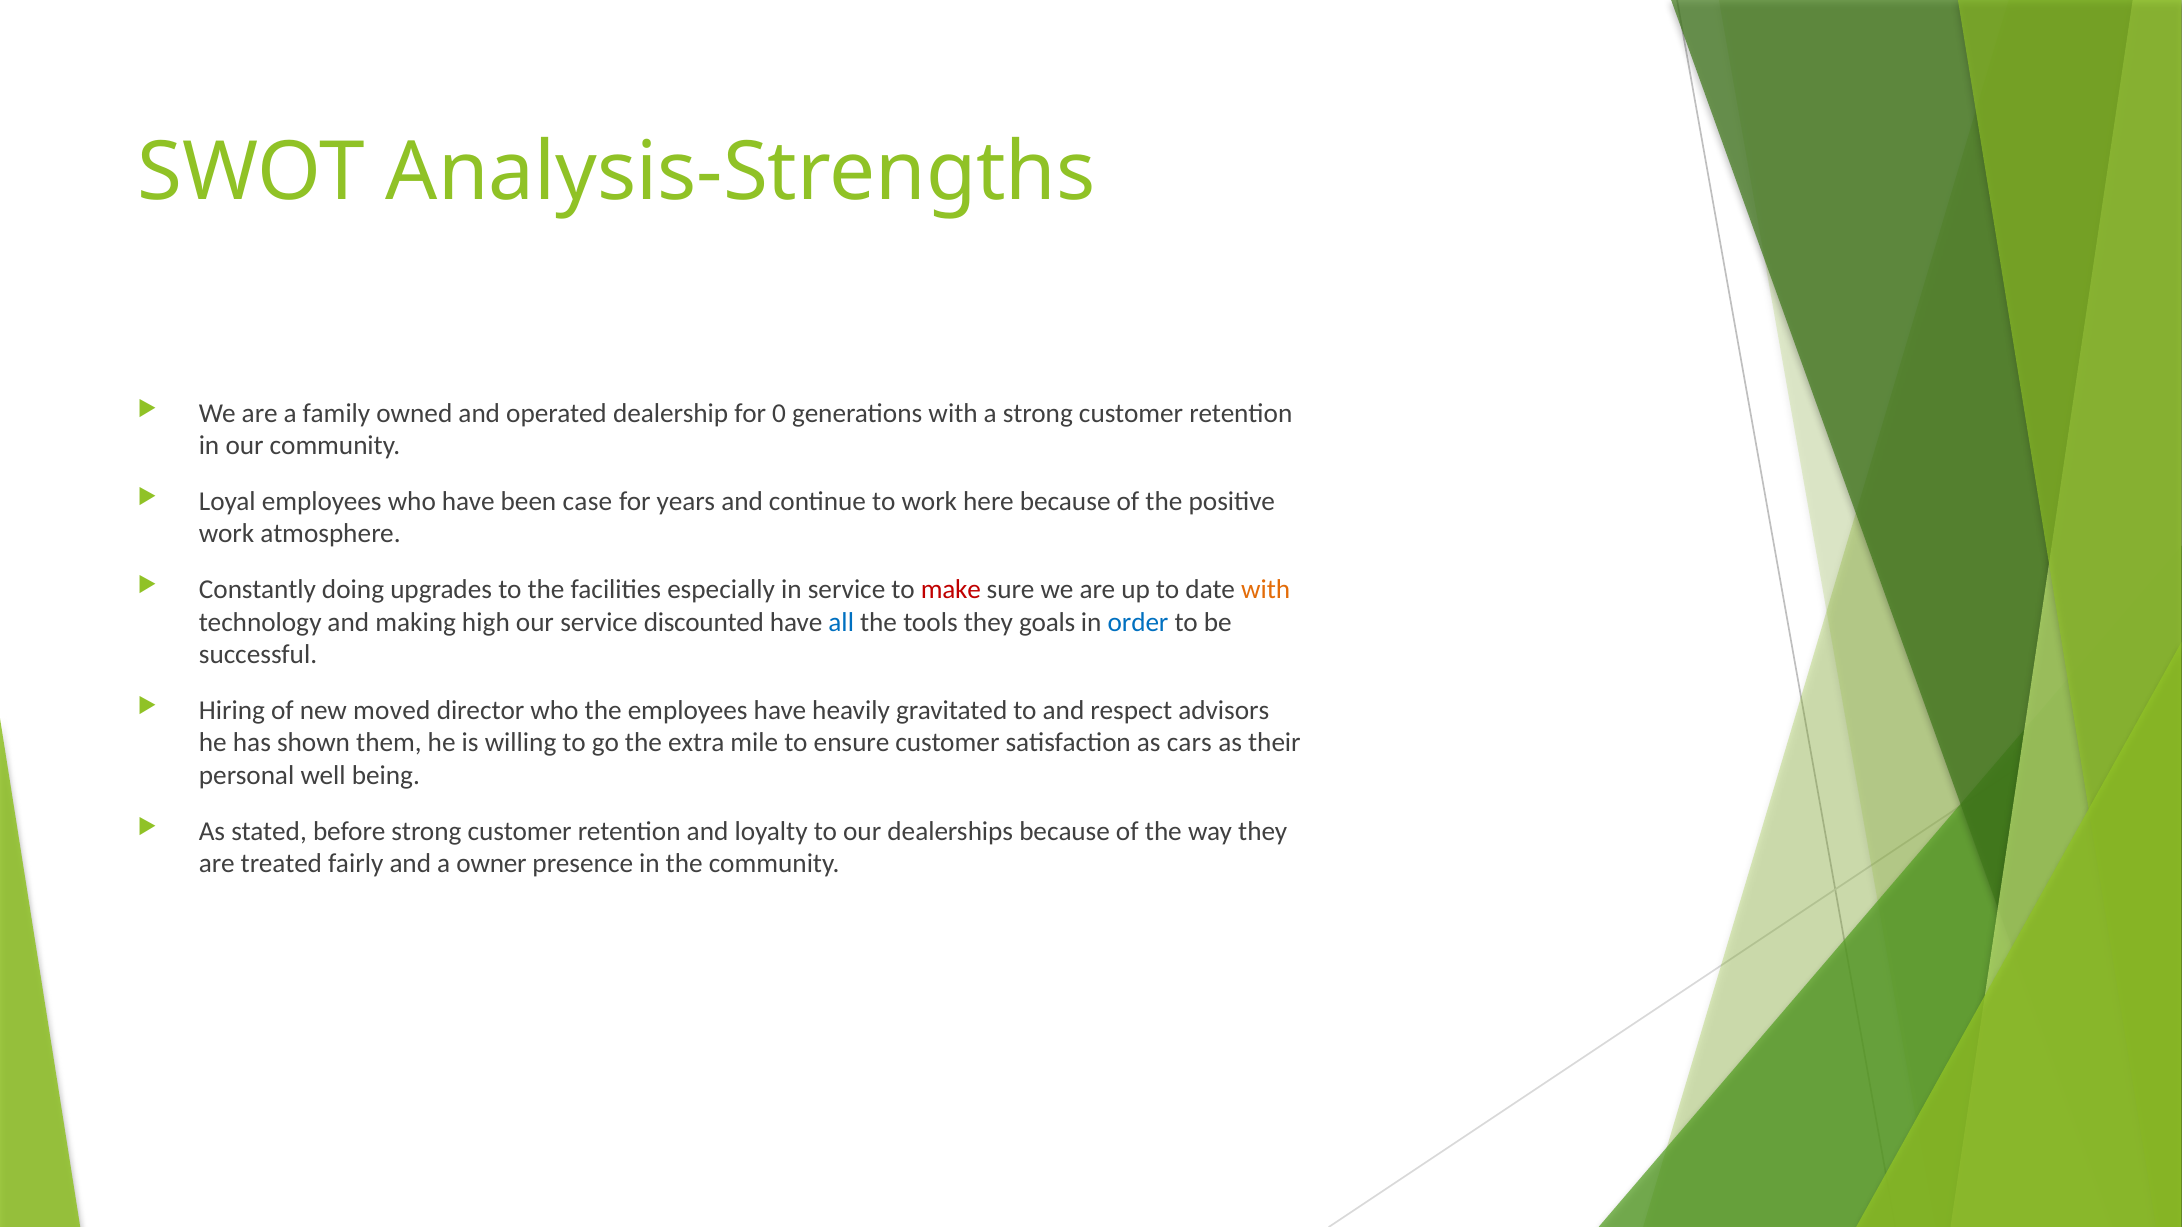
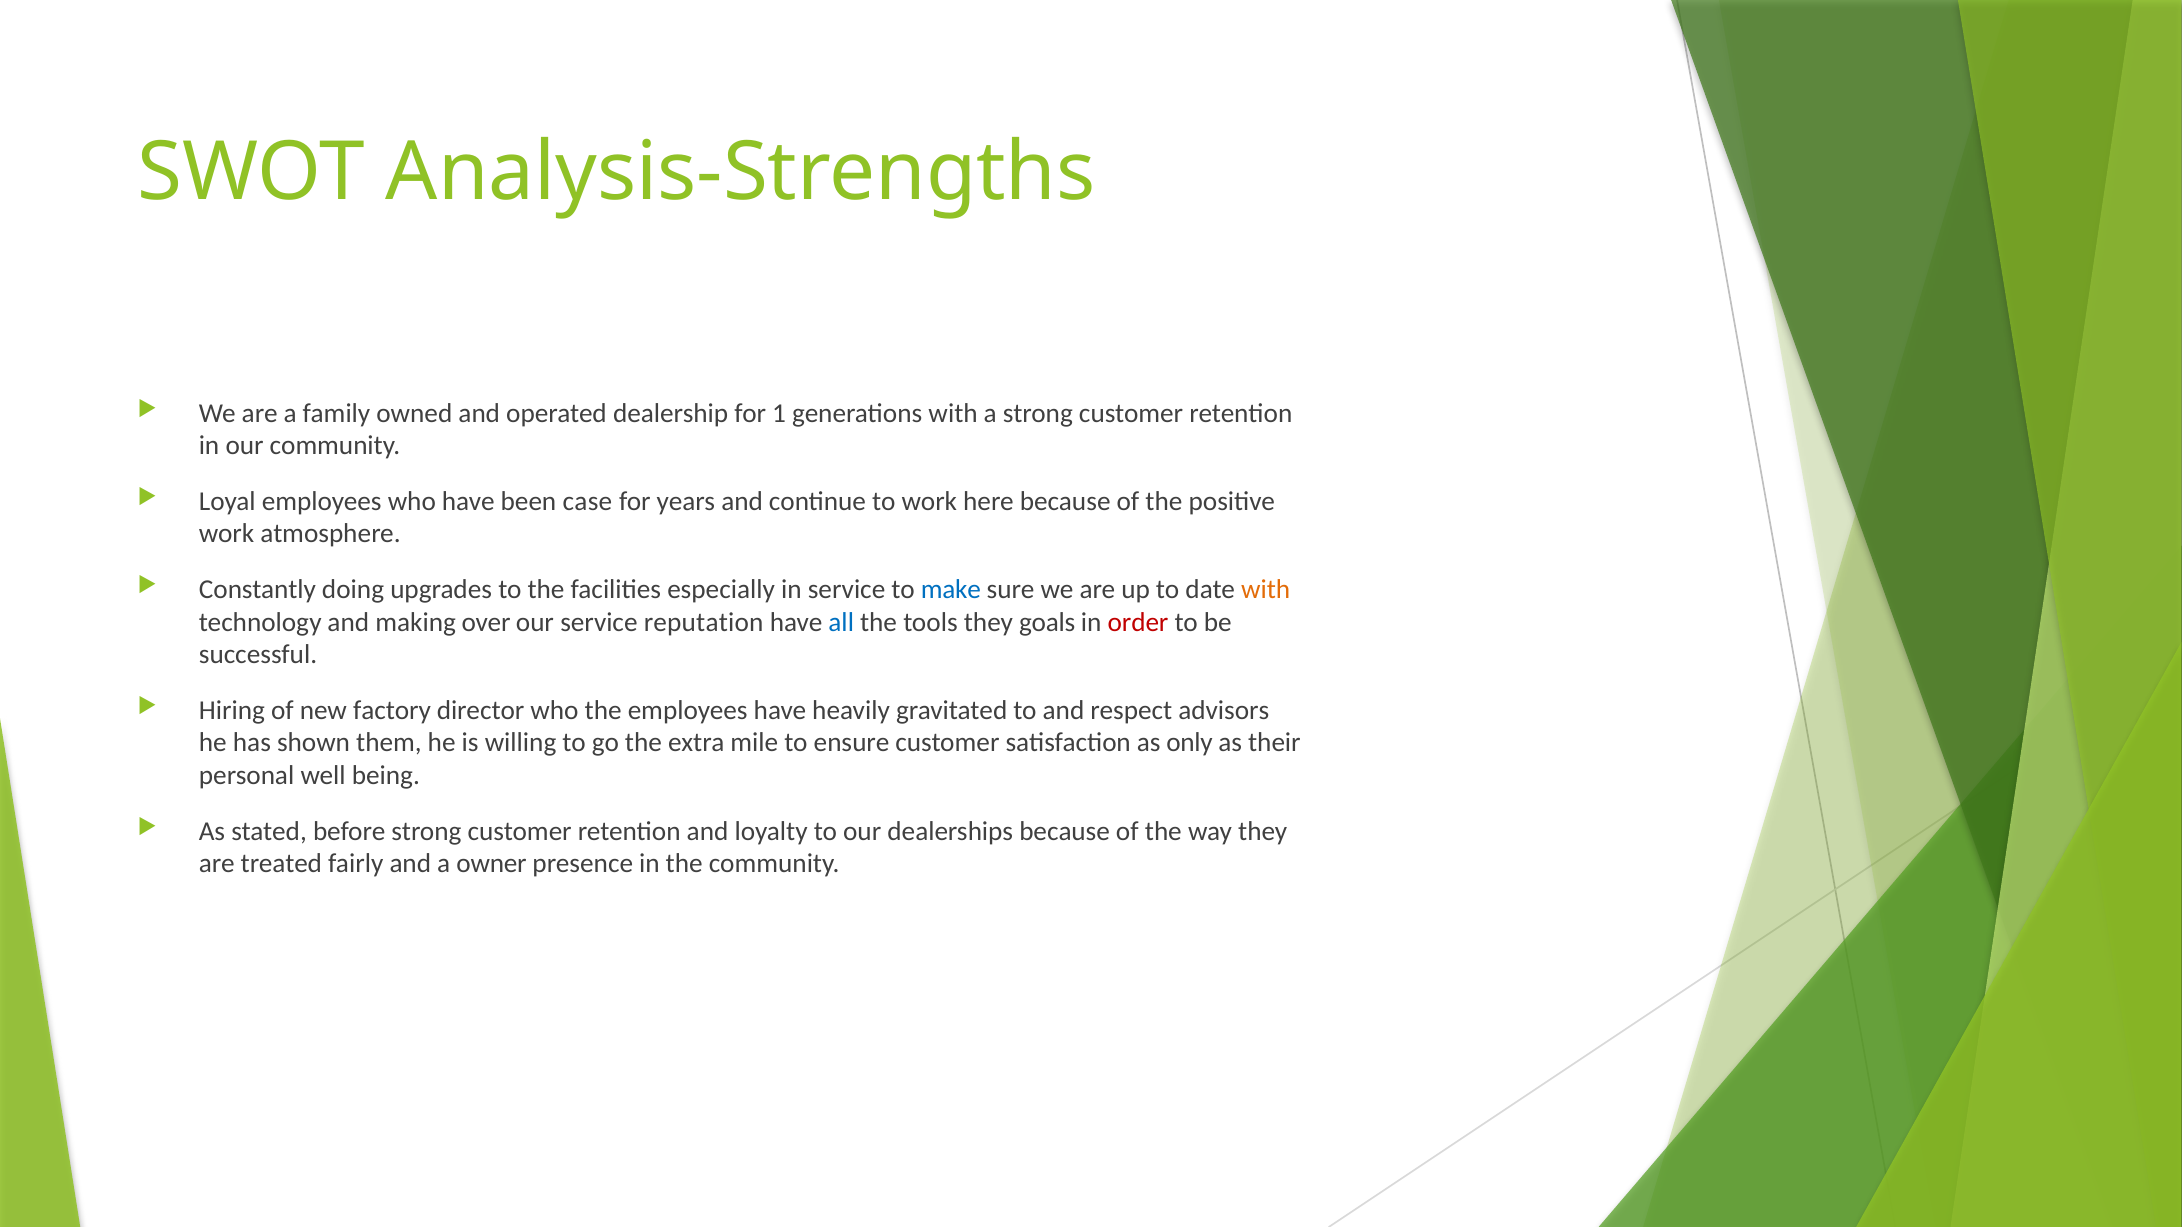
0: 0 -> 1
make colour: red -> blue
high: high -> over
discounted: discounted -> reputation
order colour: blue -> red
moved: moved -> factory
cars: cars -> only
